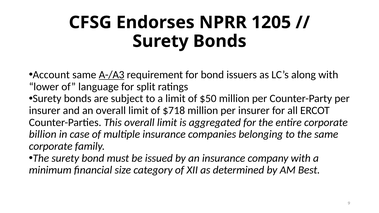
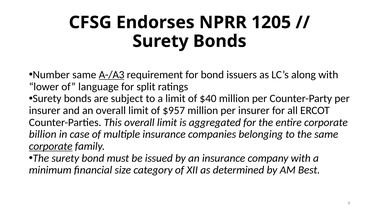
Account: Account -> Number
$50: $50 -> $40
$718: $718 -> $957
corporate at (51, 146) underline: none -> present
